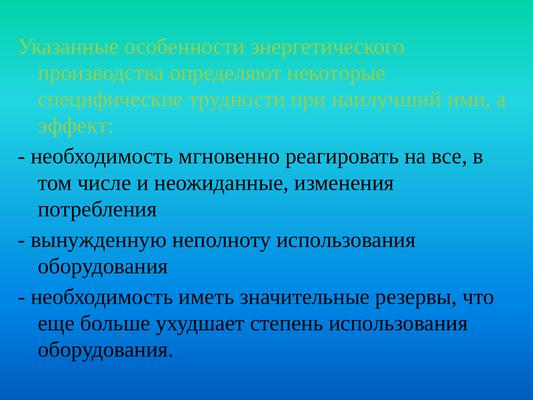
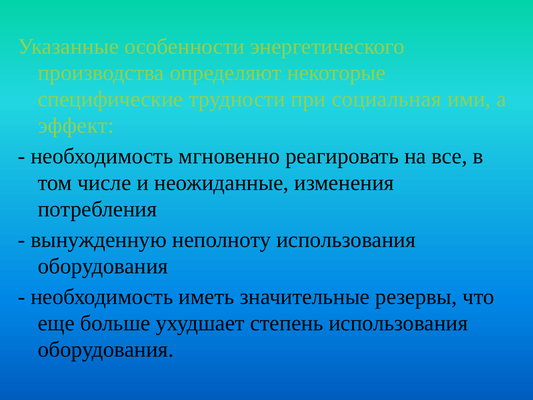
наилучший: наилучший -> социальная
